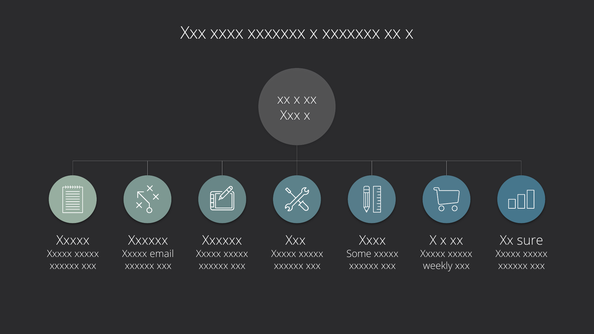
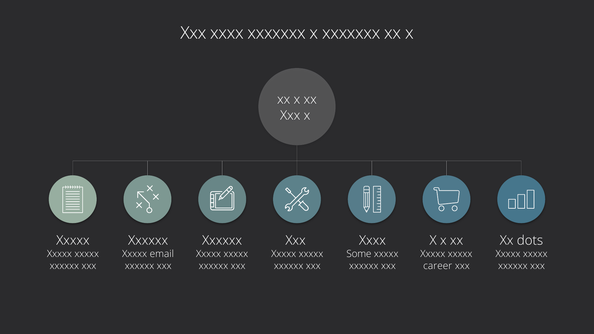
sure: sure -> dots
weekly: weekly -> career
